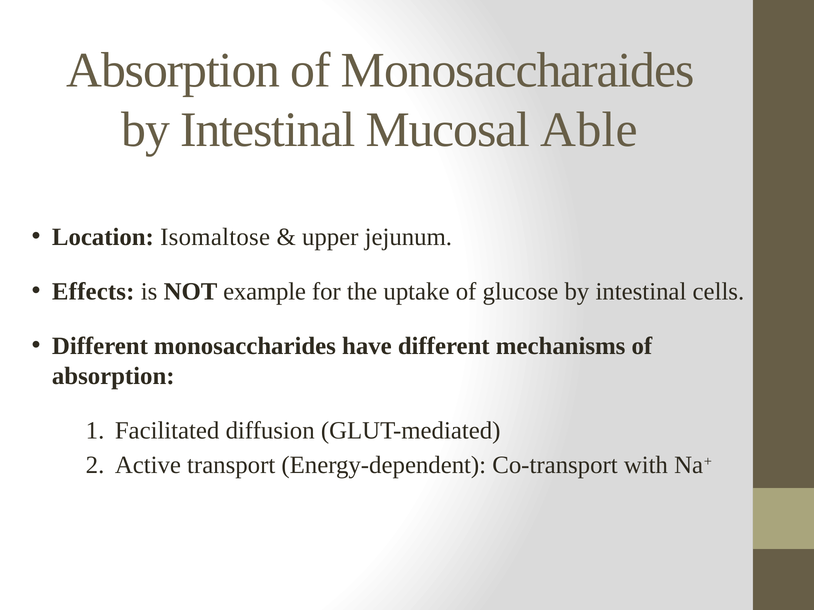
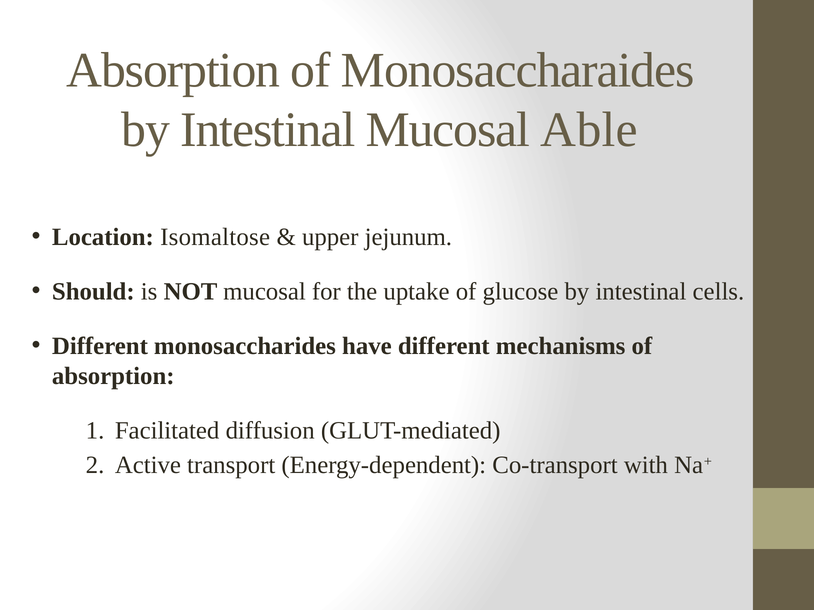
Effects: Effects -> Should
NOT example: example -> mucosal
